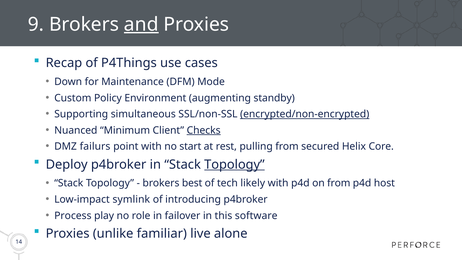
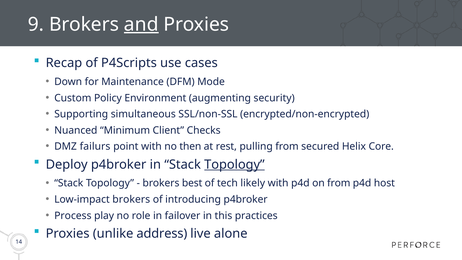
P4Things: P4Things -> P4Scripts
standby: standby -> security
encrypted/non-encrypted underline: present -> none
Checks underline: present -> none
start: start -> then
Low-impact symlink: symlink -> brokers
software: software -> practices
familiar: familiar -> address
